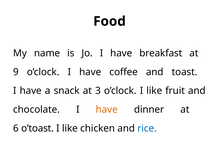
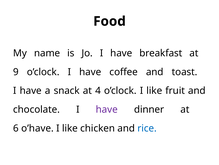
3: 3 -> 4
have at (107, 109) colour: orange -> purple
o’toast: o’toast -> o’have
